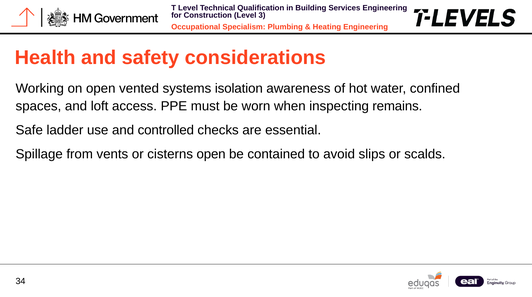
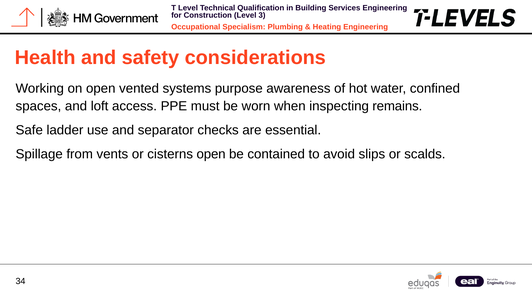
isolation: isolation -> purpose
controlled: controlled -> separator
